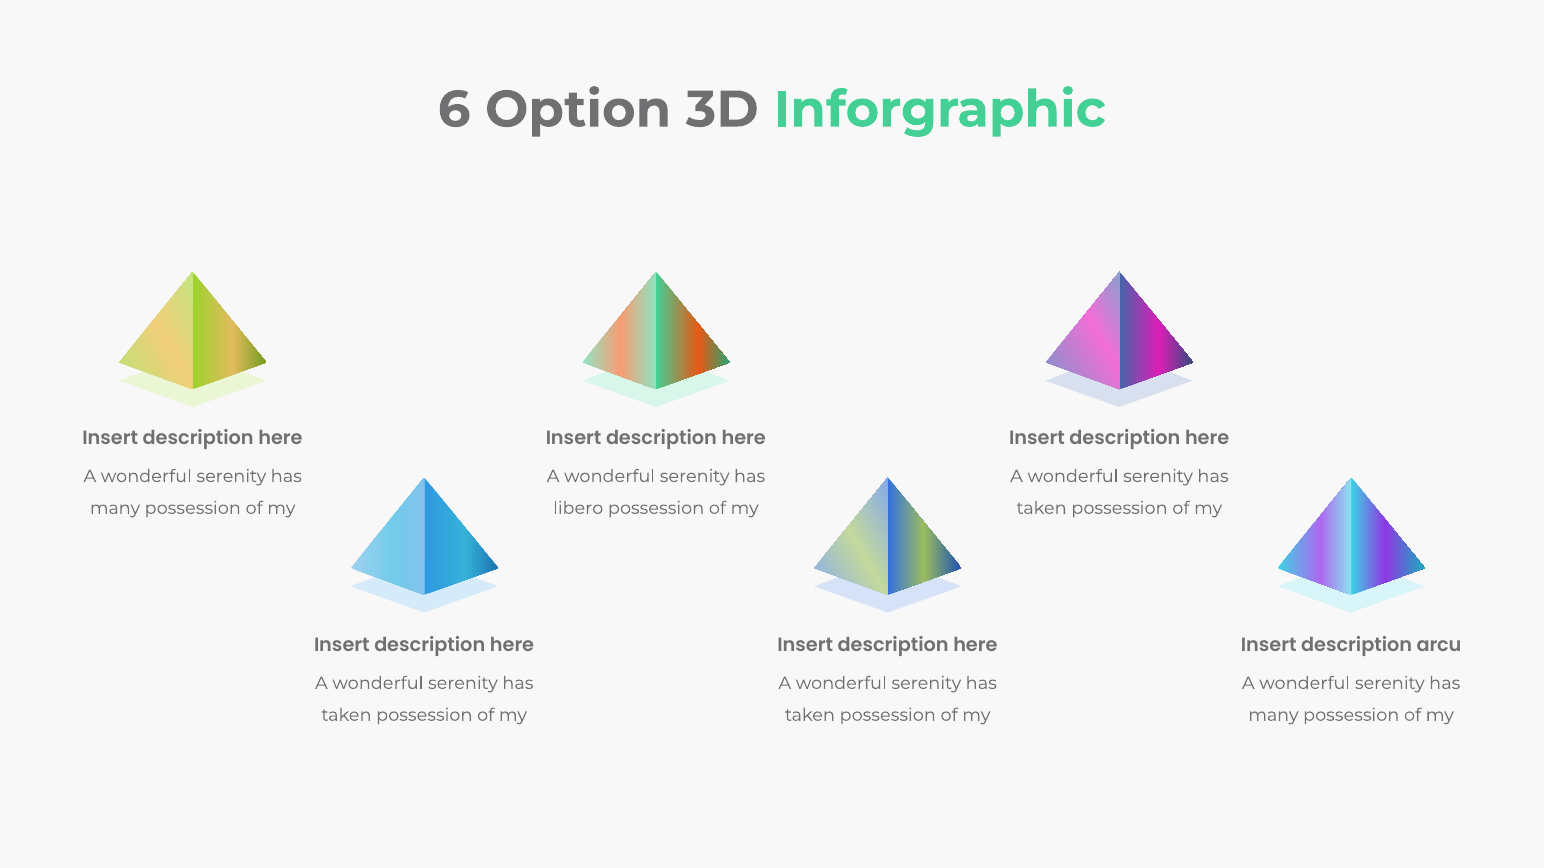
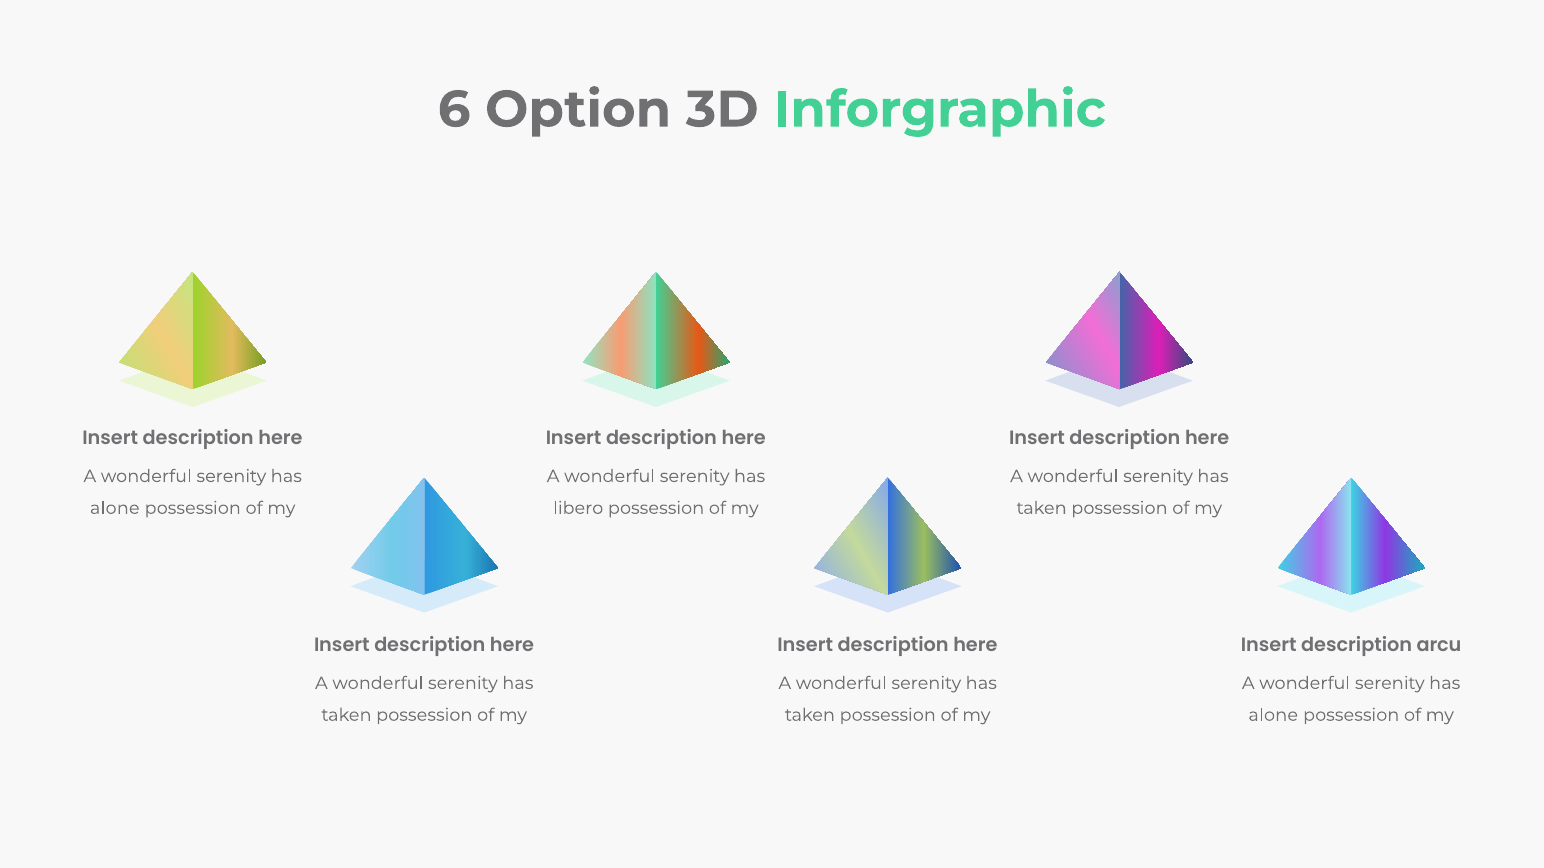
many at (115, 508): many -> alone
many at (1273, 715): many -> alone
